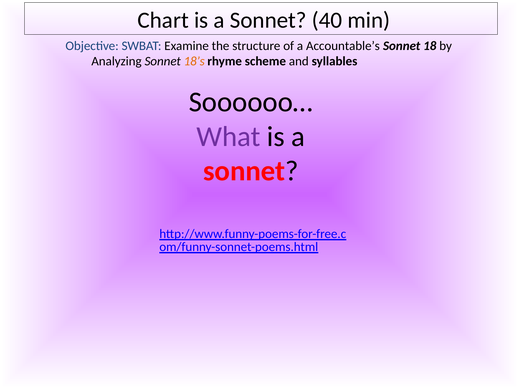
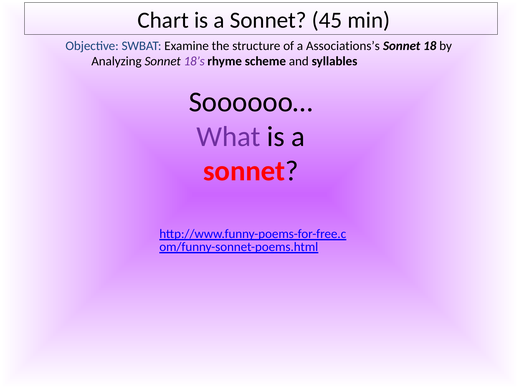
40: 40 -> 45
Accountable’s: Accountable’s -> Associations’s
18’s colour: orange -> purple
